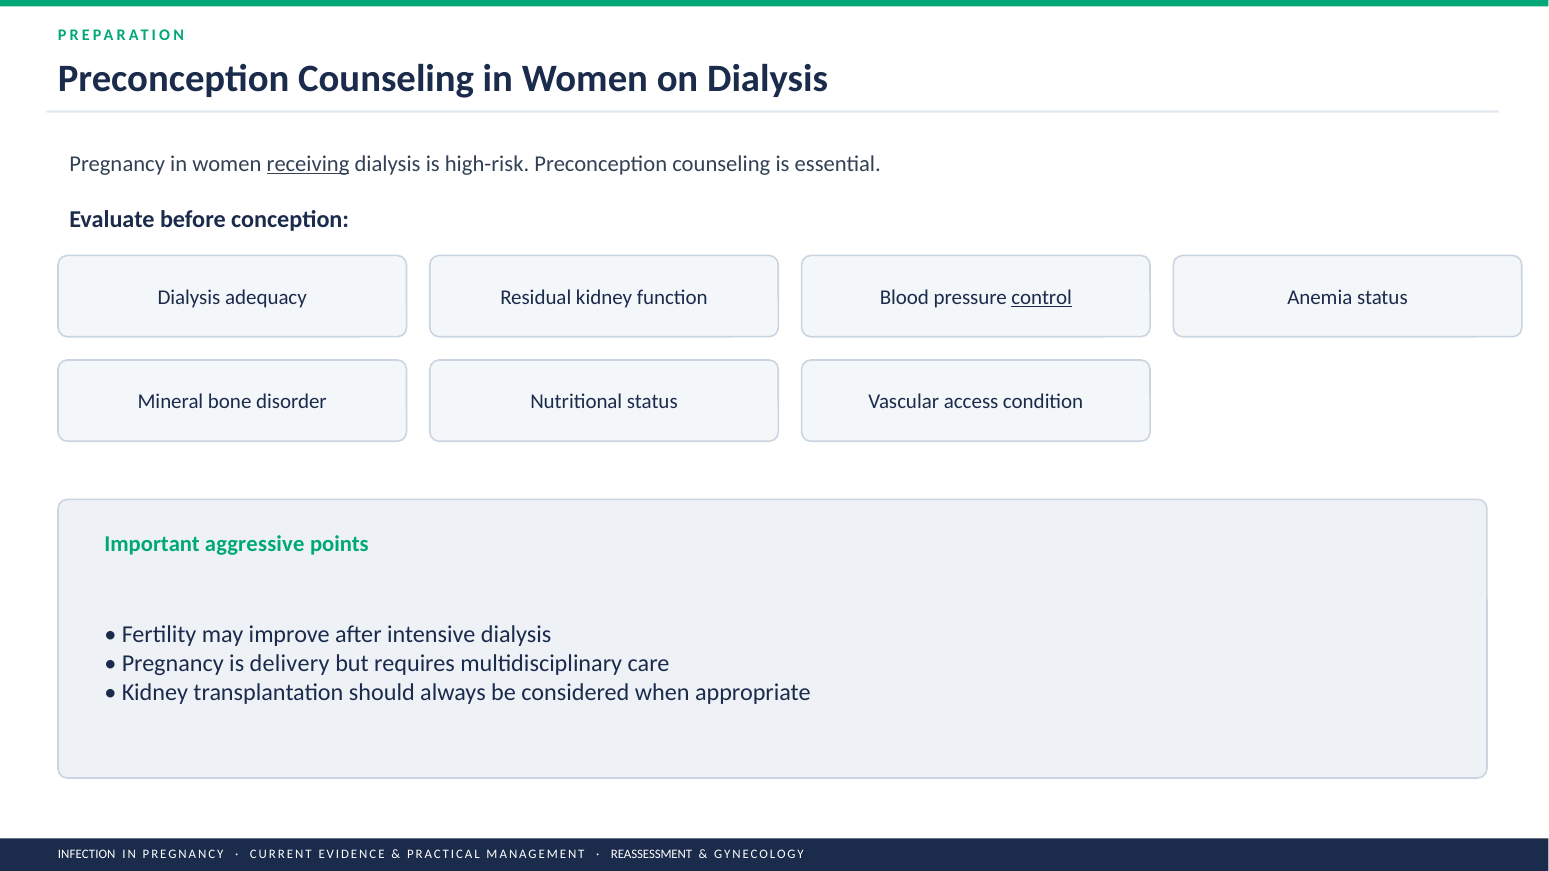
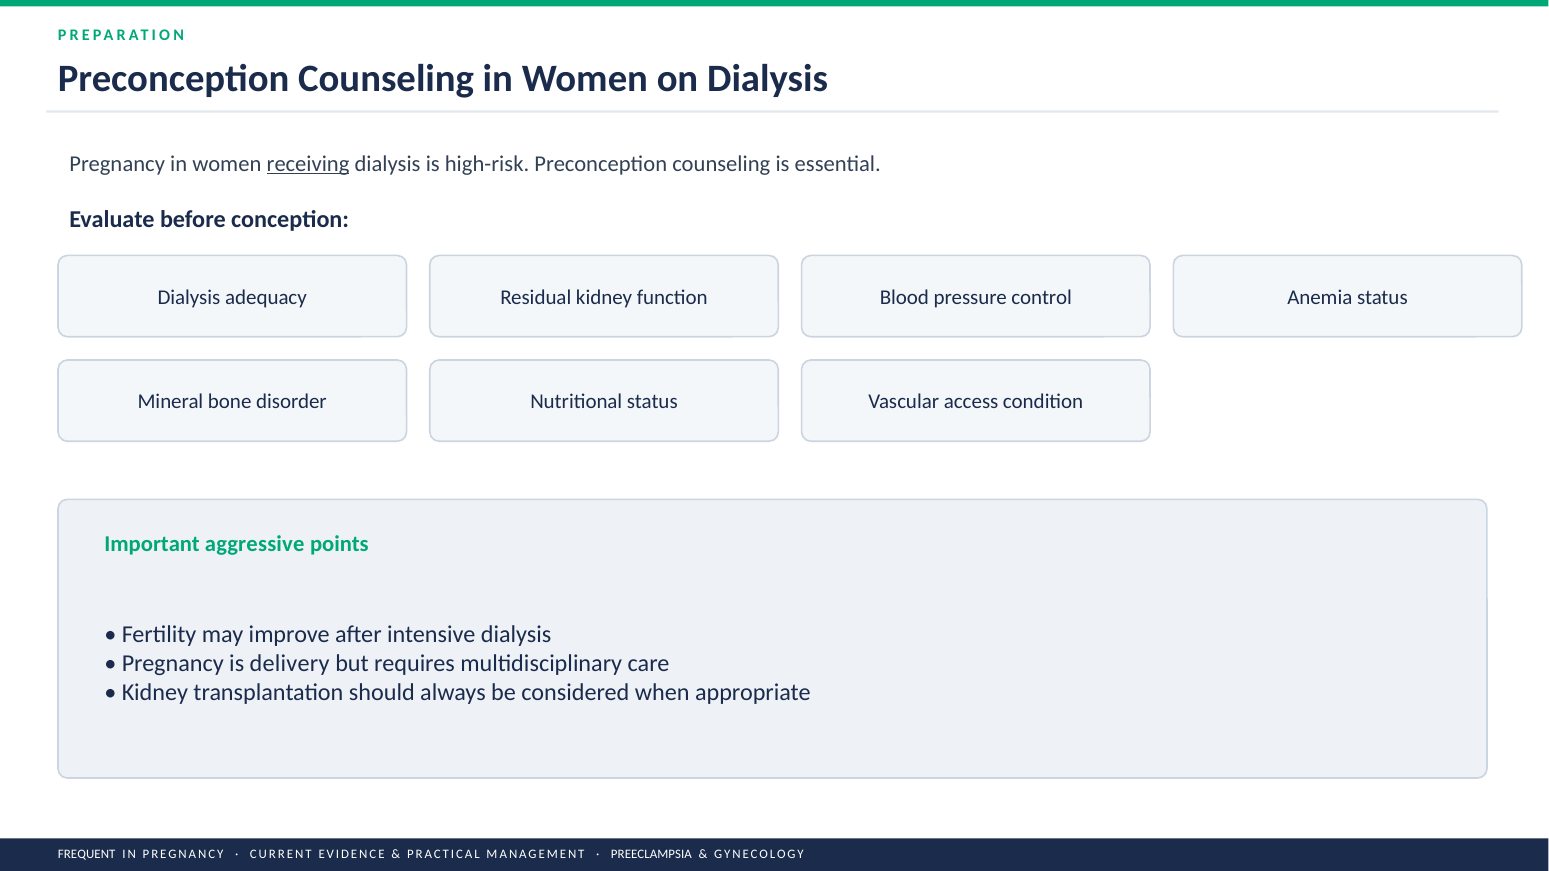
control underline: present -> none
INFECTION: INFECTION -> FREQUENT
REASSESSMENT: REASSESSMENT -> PREECLAMPSIA
